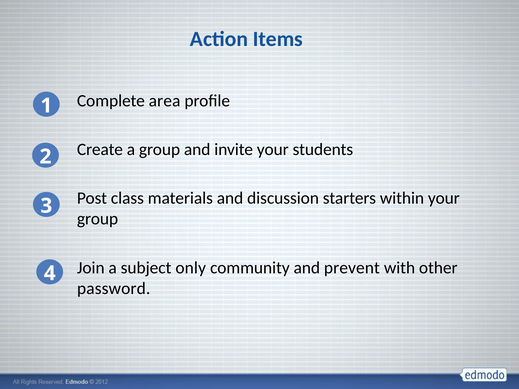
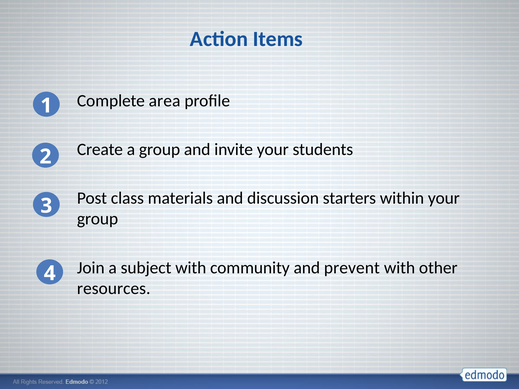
subject only: only -> with
password: password -> resources
